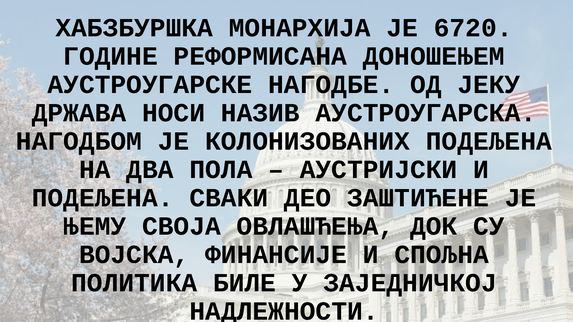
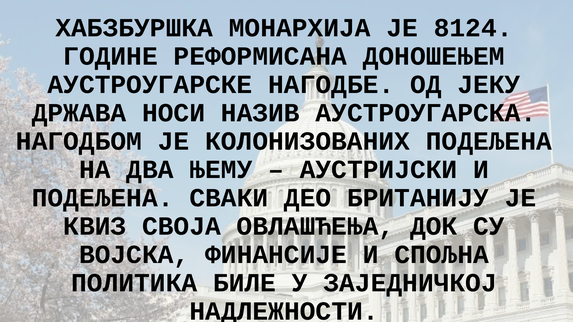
6720: 6720 -> 8124
ПОЛА: ПОЛА -> ЊЕМУ
ЗАШТИЋЕНЕ: ЗАШТИЋЕНЕ -> БРИТАНИЈУ
ЊЕМУ: ЊЕМУ -> КВИЗ
